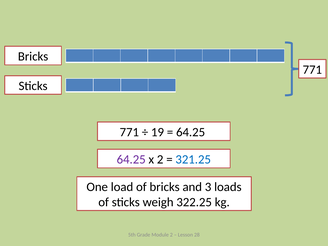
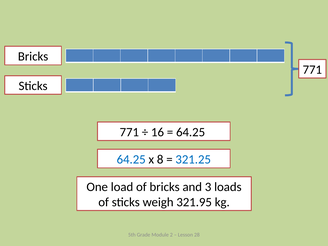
19: 19 -> 16
64.25 at (131, 159) colour: purple -> blue
x 2: 2 -> 8
322.25: 322.25 -> 321.95
